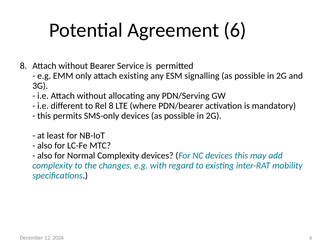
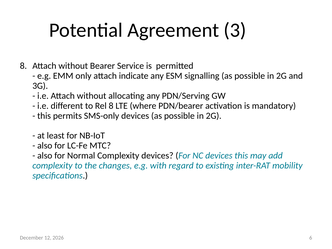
Agreement 6: 6 -> 3
attach existing: existing -> indicate
